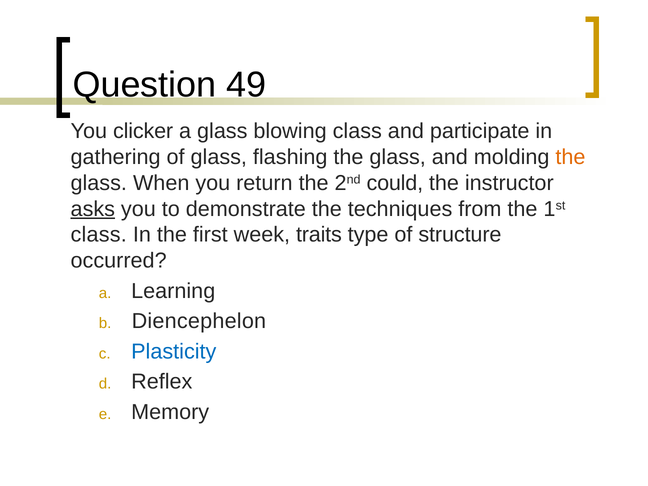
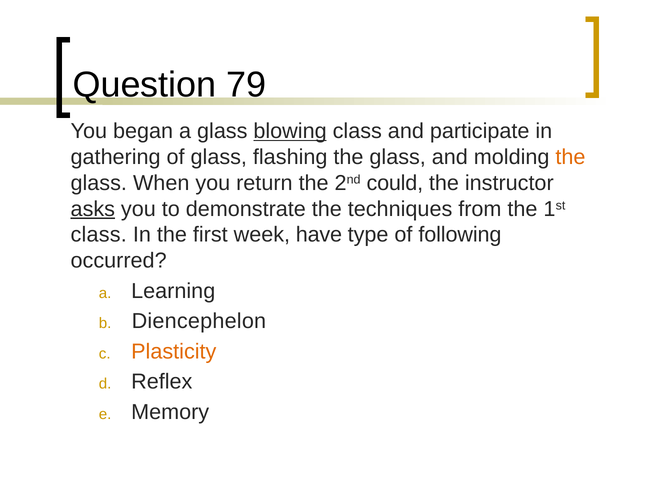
49: 49 -> 79
clicker: clicker -> began
blowing underline: none -> present
traits: traits -> have
structure: structure -> following
Plasticity colour: blue -> orange
